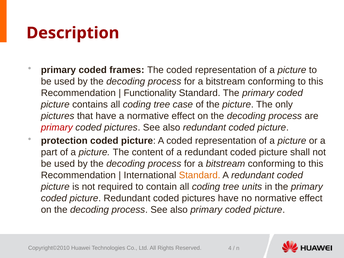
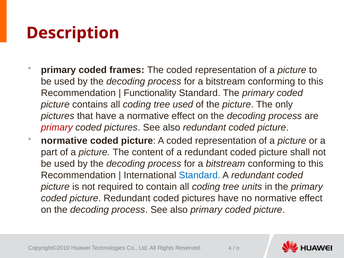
tree case: case -> used
protection at (64, 141): protection -> normative
Standard at (200, 175) colour: orange -> blue
